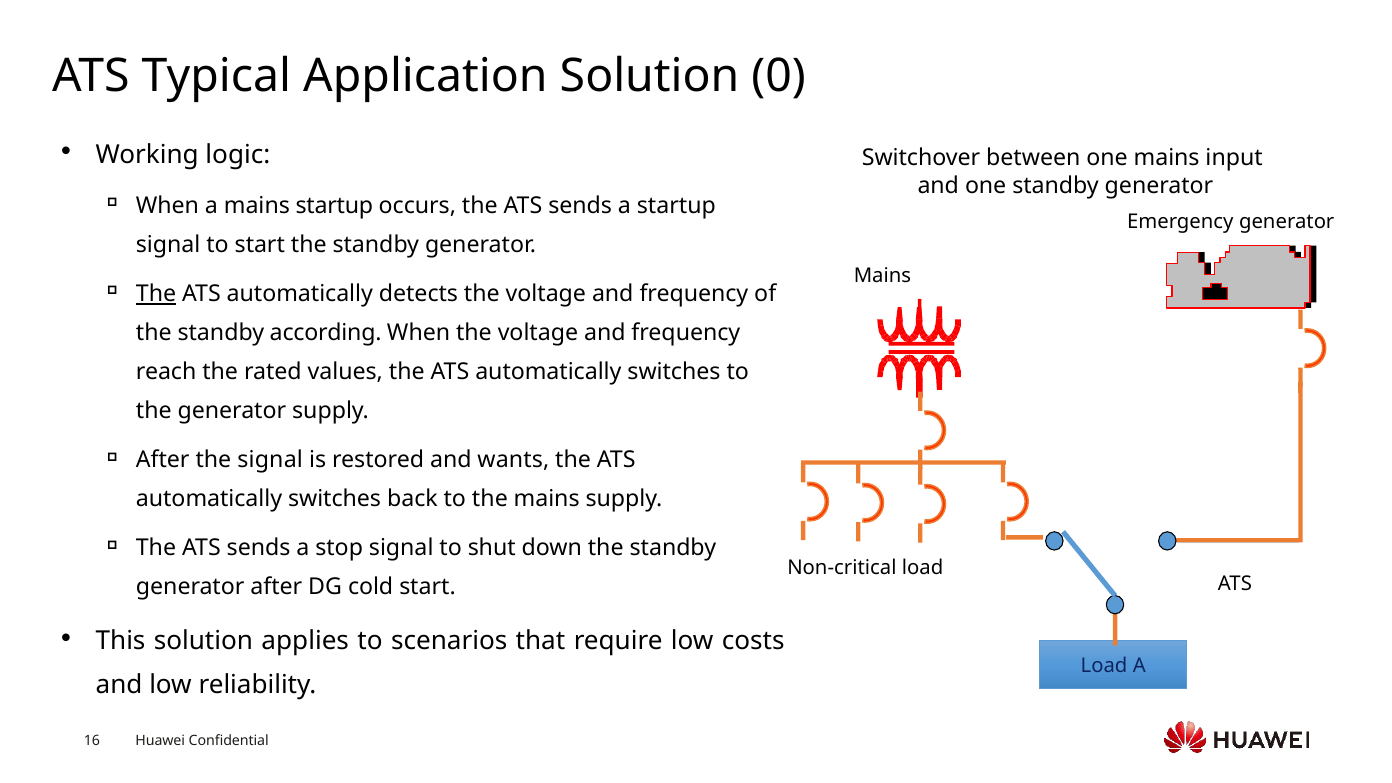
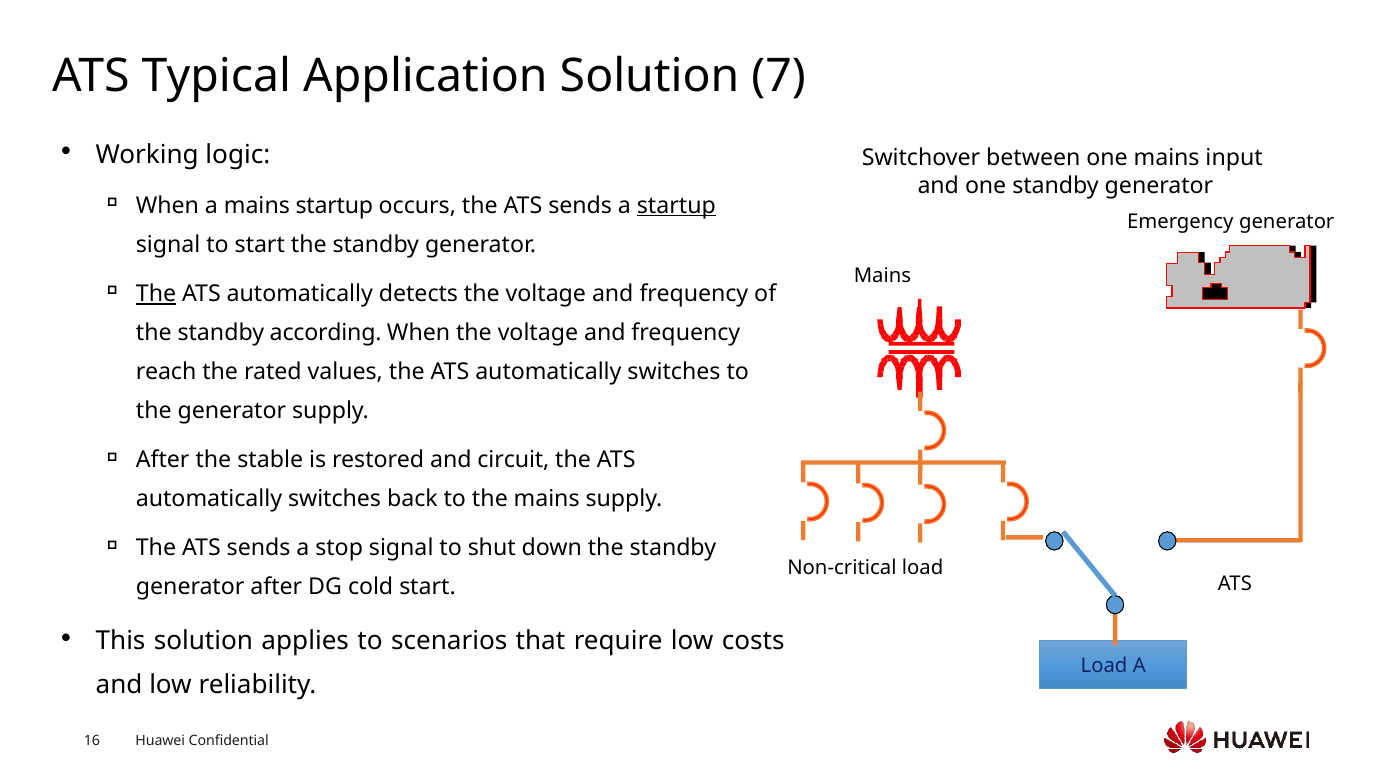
0: 0 -> 7
startup at (676, 206) underline: none -> present
the signal: signal -> stable
wants: wants -> circuit
